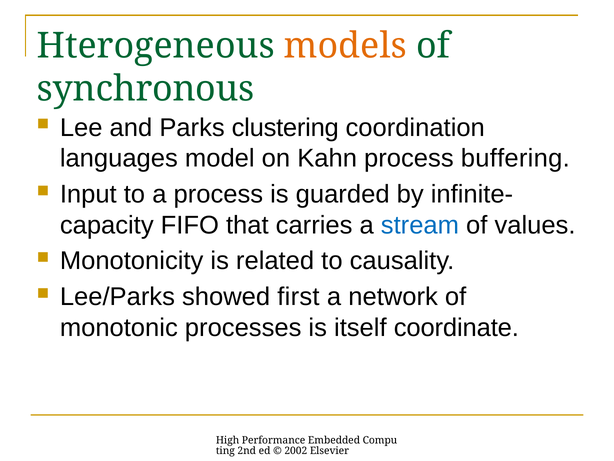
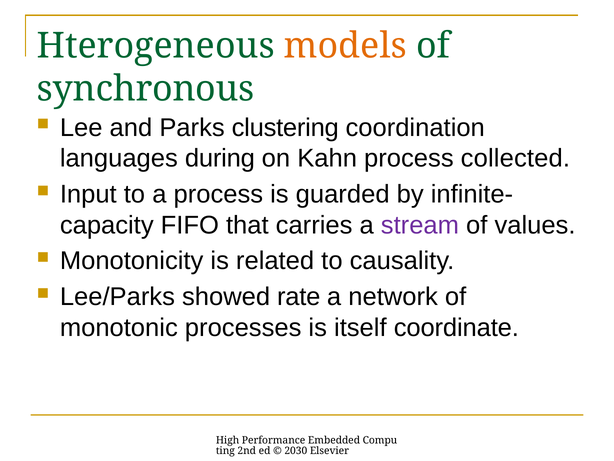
model: model -> during
buffering: buffering -> collected
stream colour: blue -> purple
first: first -> rate
2002: 2002 -> 2030
